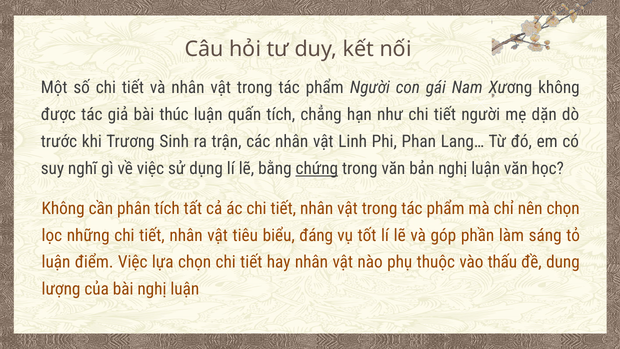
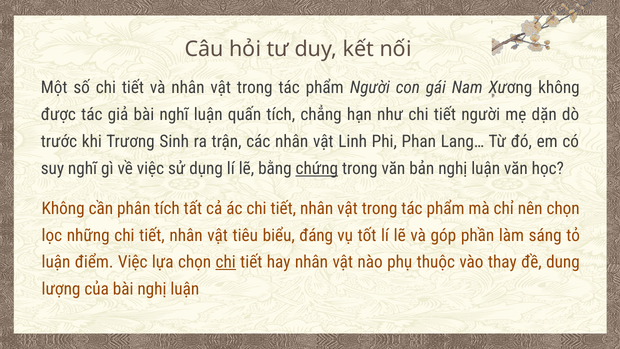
bài thúc: thúc -> nghĩ
chi at (226, 262) underline: none -> present
thấu: thấu -> thay
